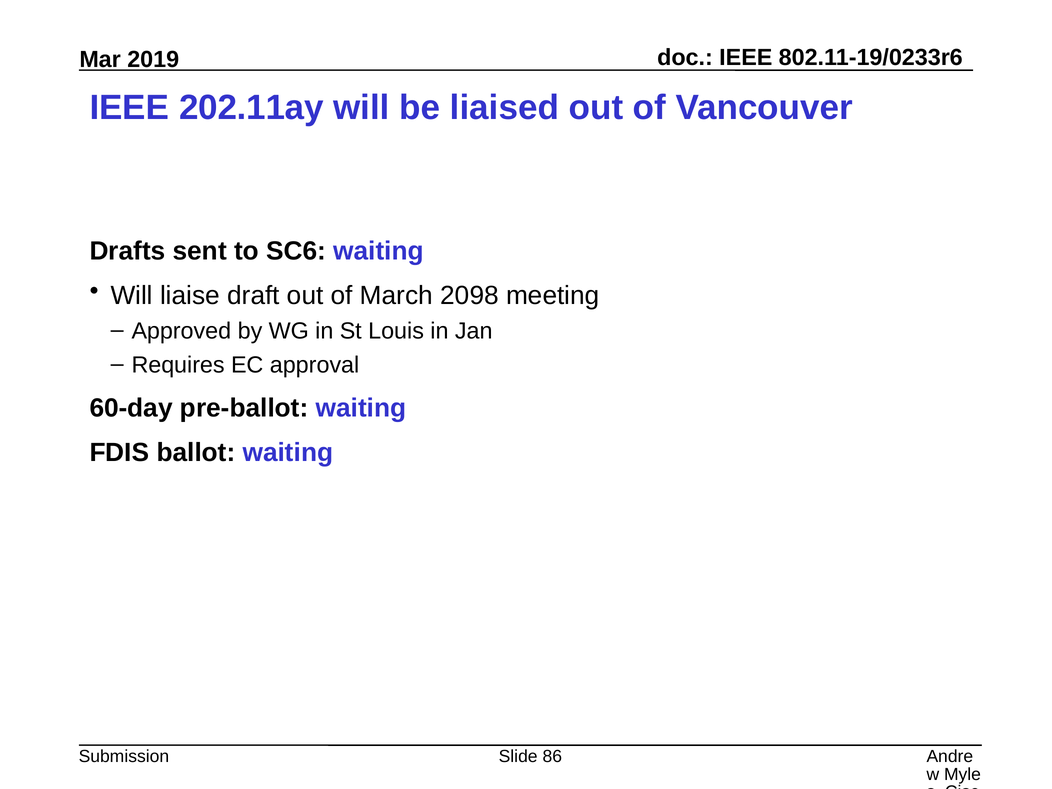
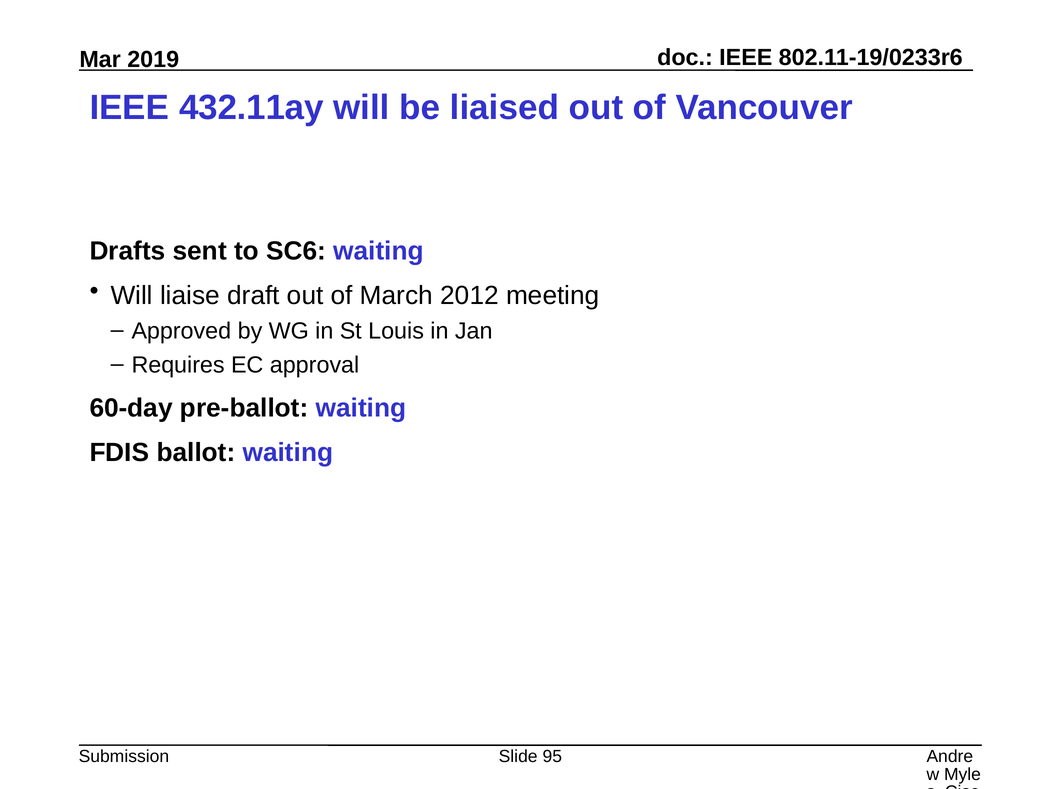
202.11ay: 202.11ay -> 432.11ay
2098: 2098 -> 2012
86: 86 -> 95
